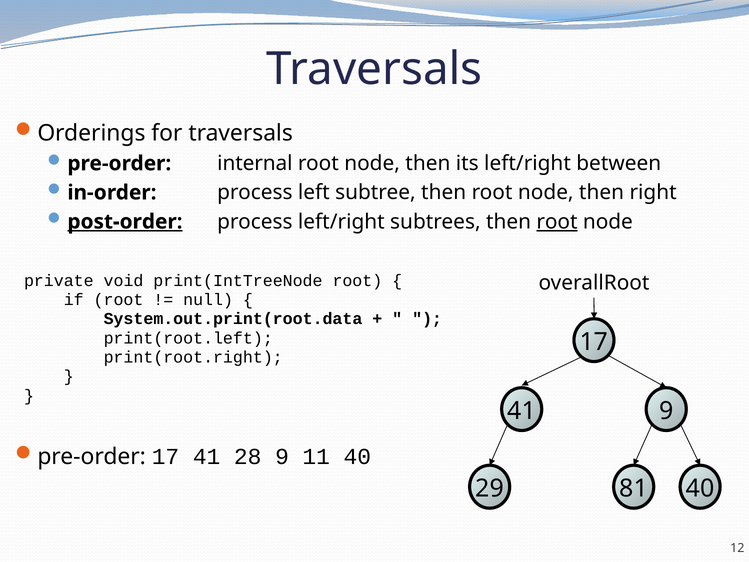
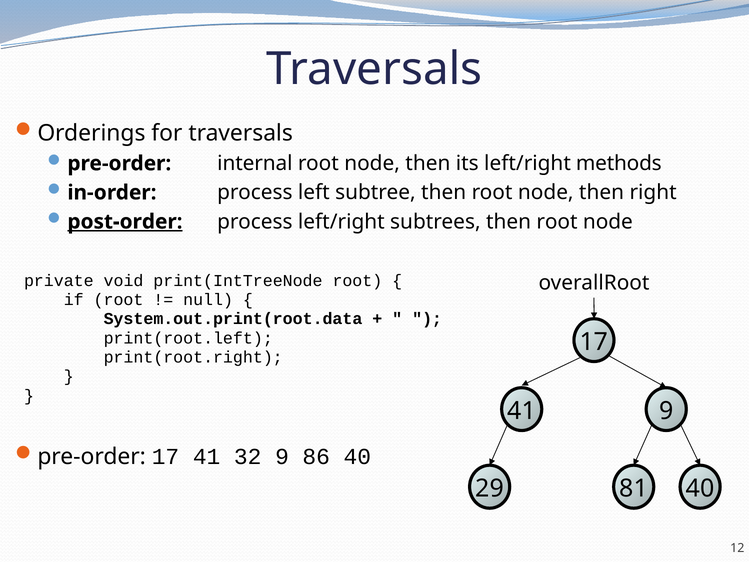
between: between -> methods
root at (557, 222) underline: present -> none
28: 28 -> 32
11: 11 -> 86
